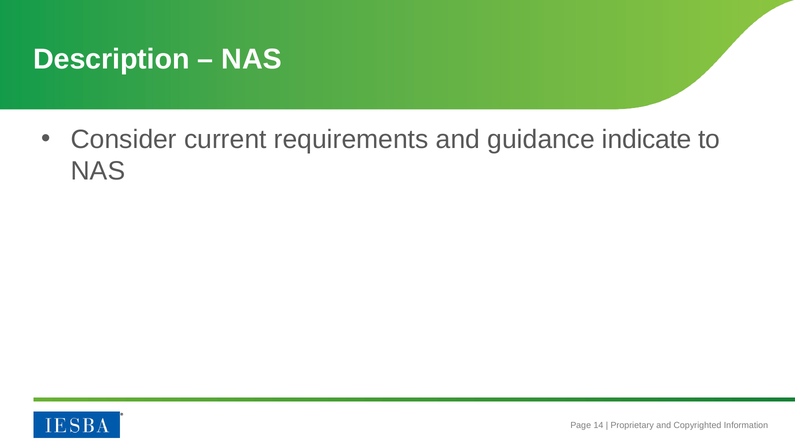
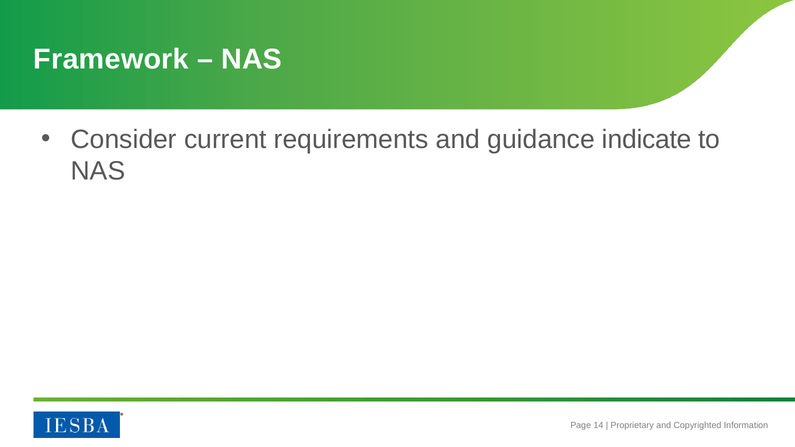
Description: Description -> Framework
